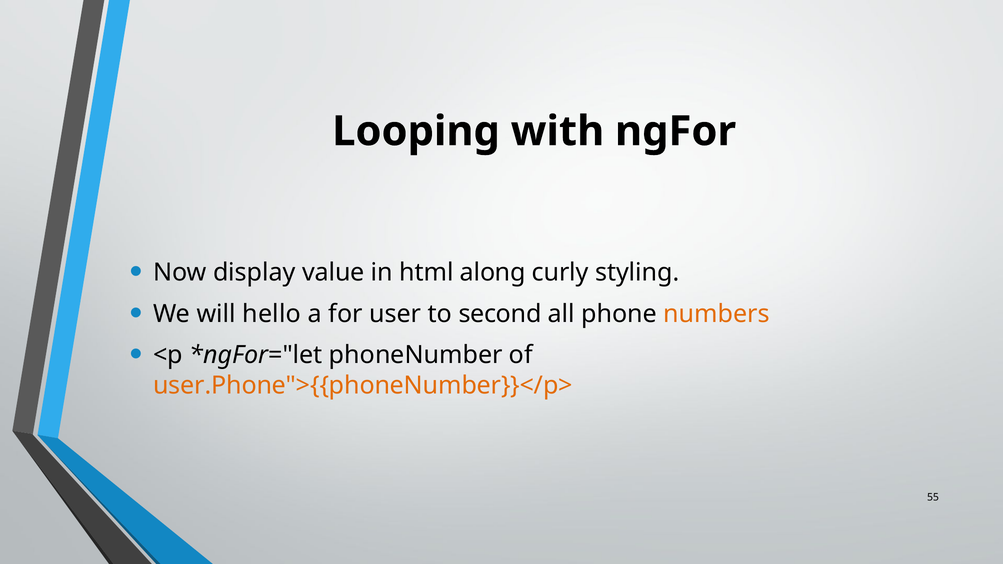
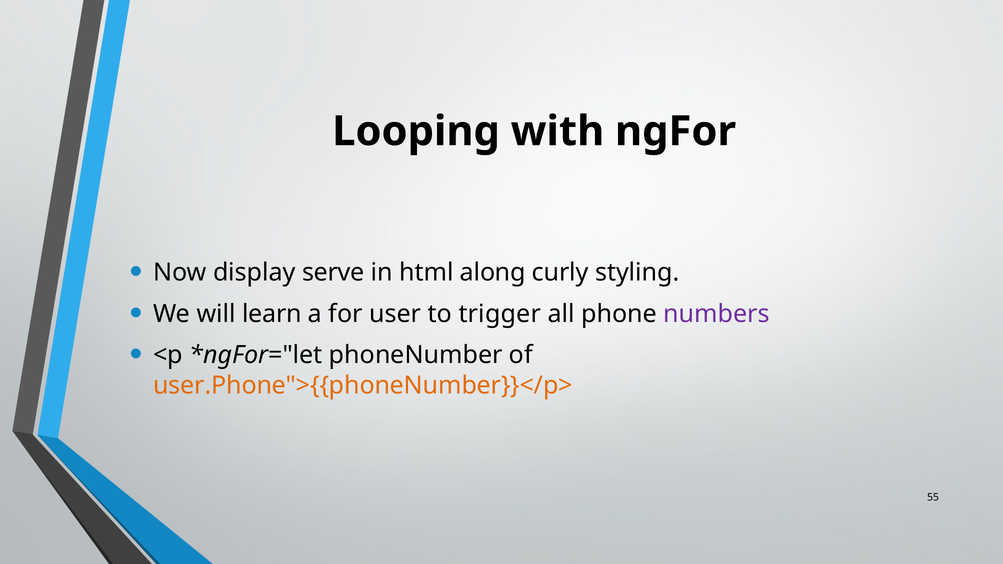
value: value -> serve
hello: hello -> learn
second: second -> trigger
numbers colour: orange -> purple
